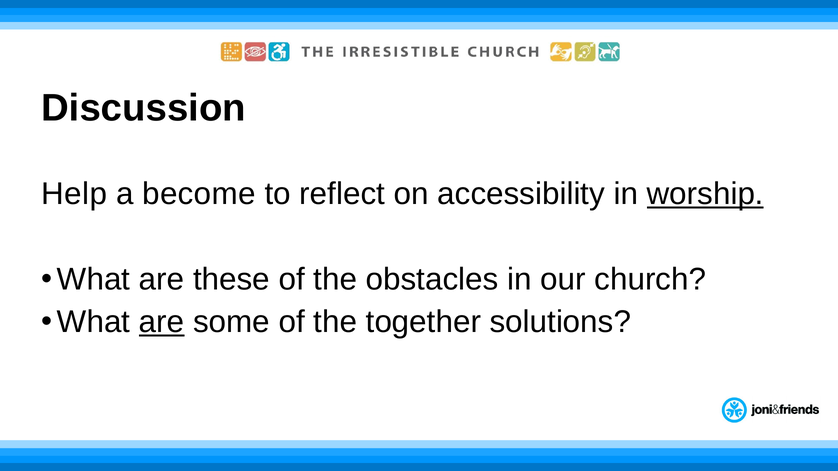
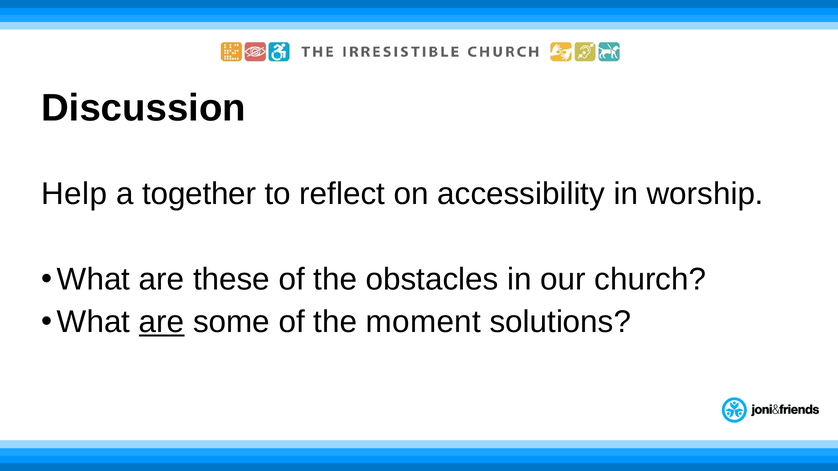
become: become -> together
worship underline: present -> none
together: together -> moment
